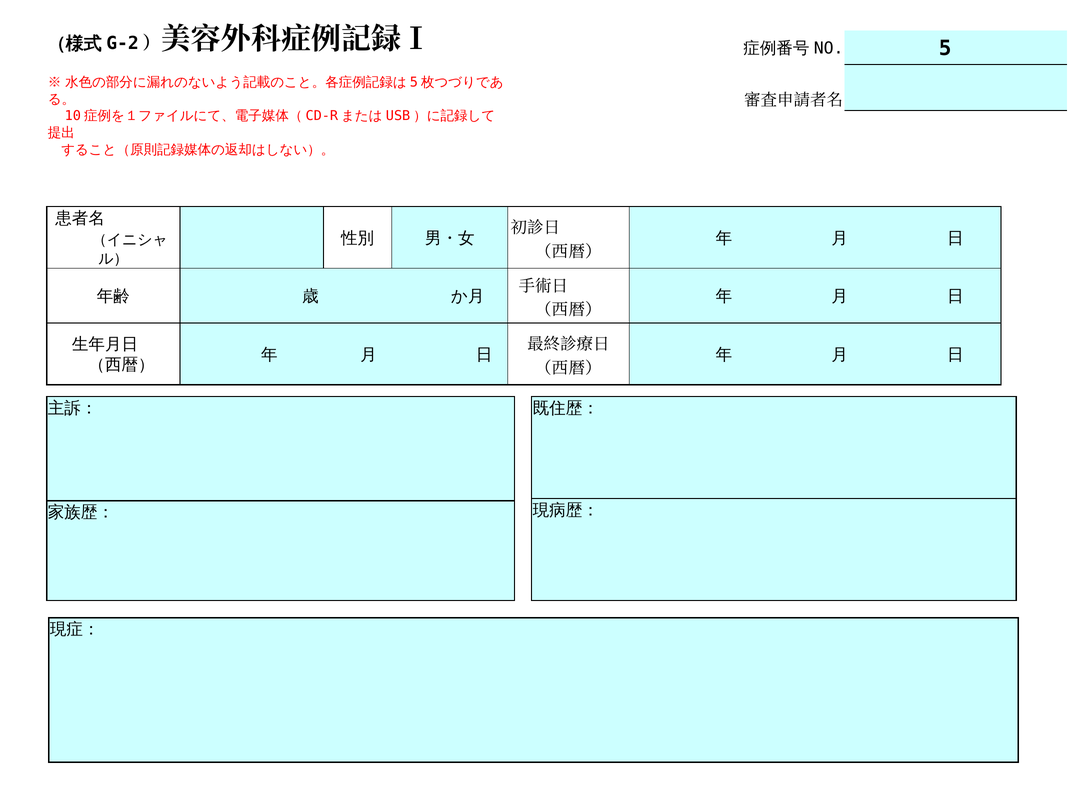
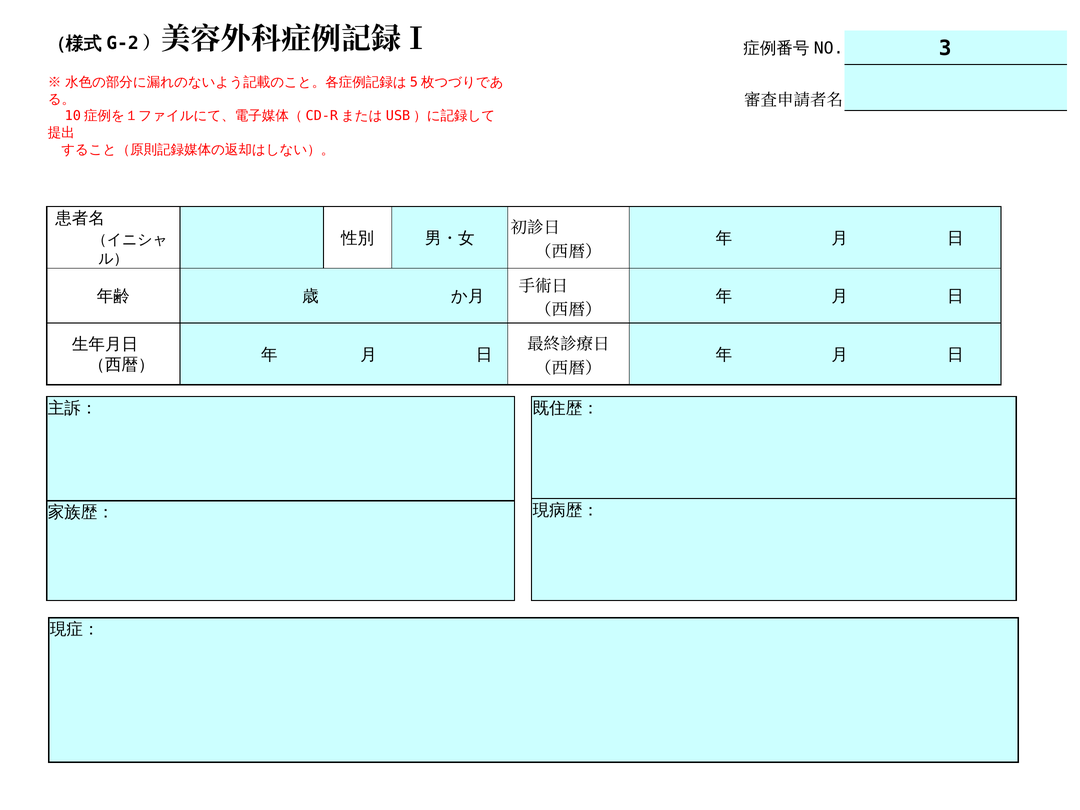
5: 5 -> 3
